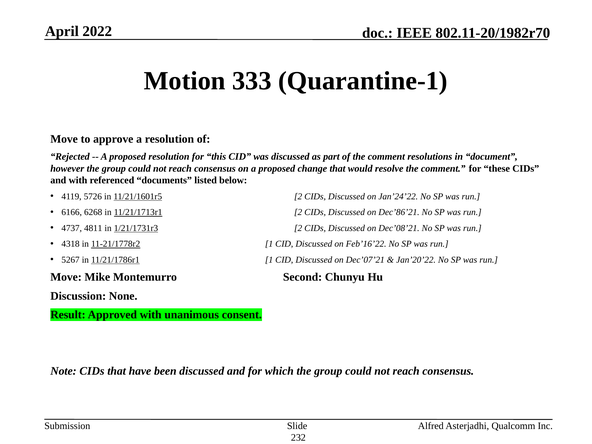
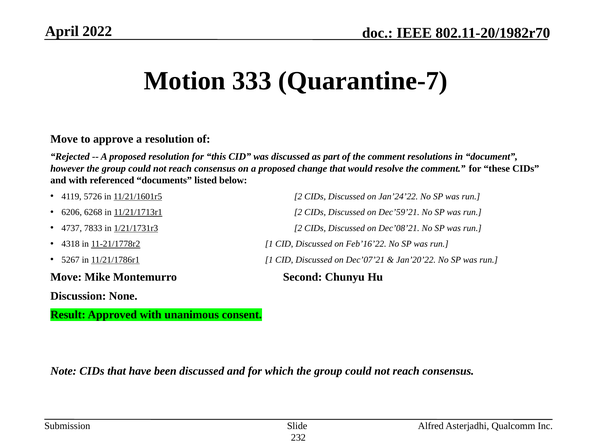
Quarantine-1: Quarantine-1 -> Quarantine-7
6166: 6166 -> 6206
Dec’86’21: Dec’86’21 -> Dec’59’21
4811: 4811 -> 7833
